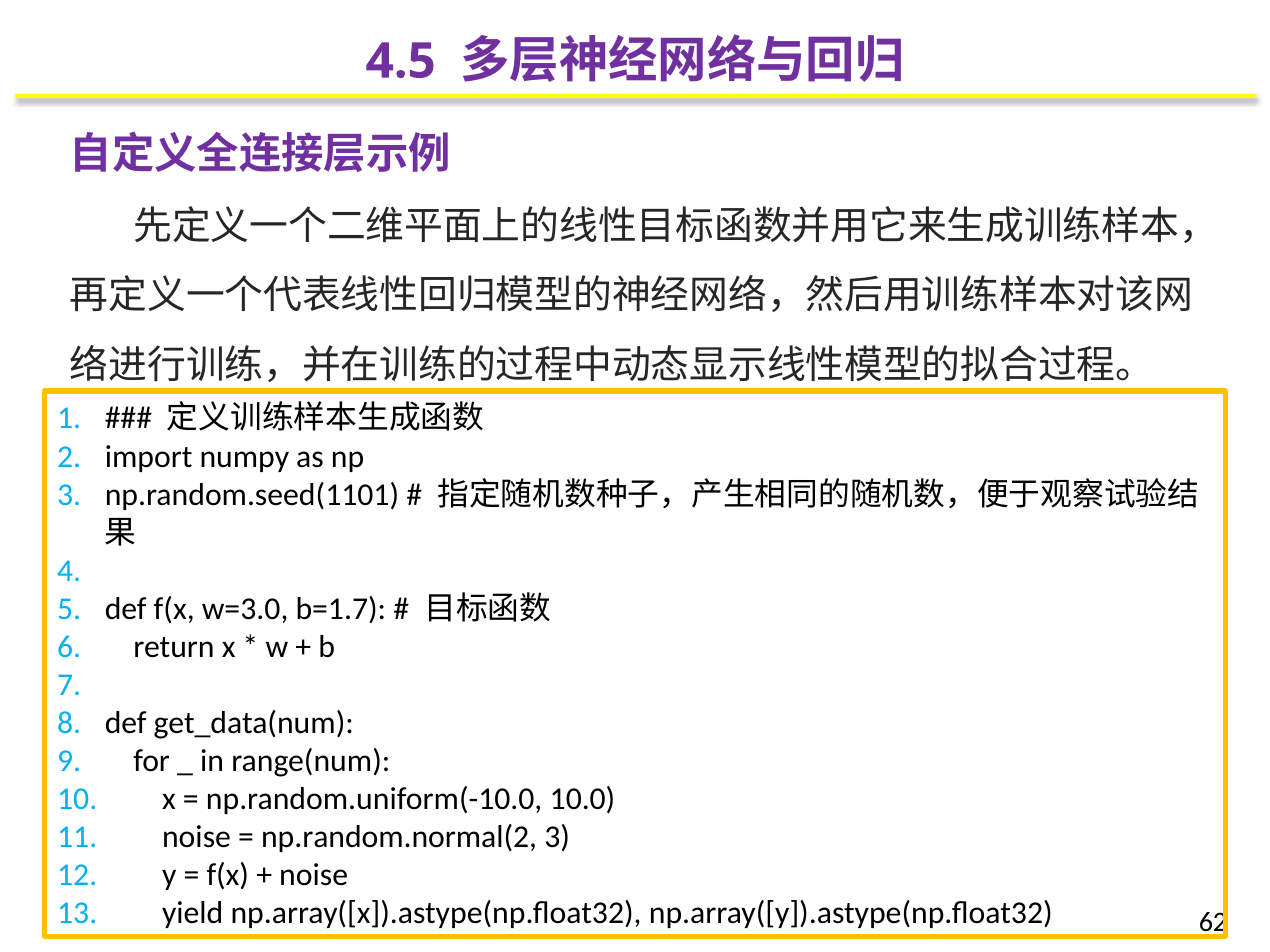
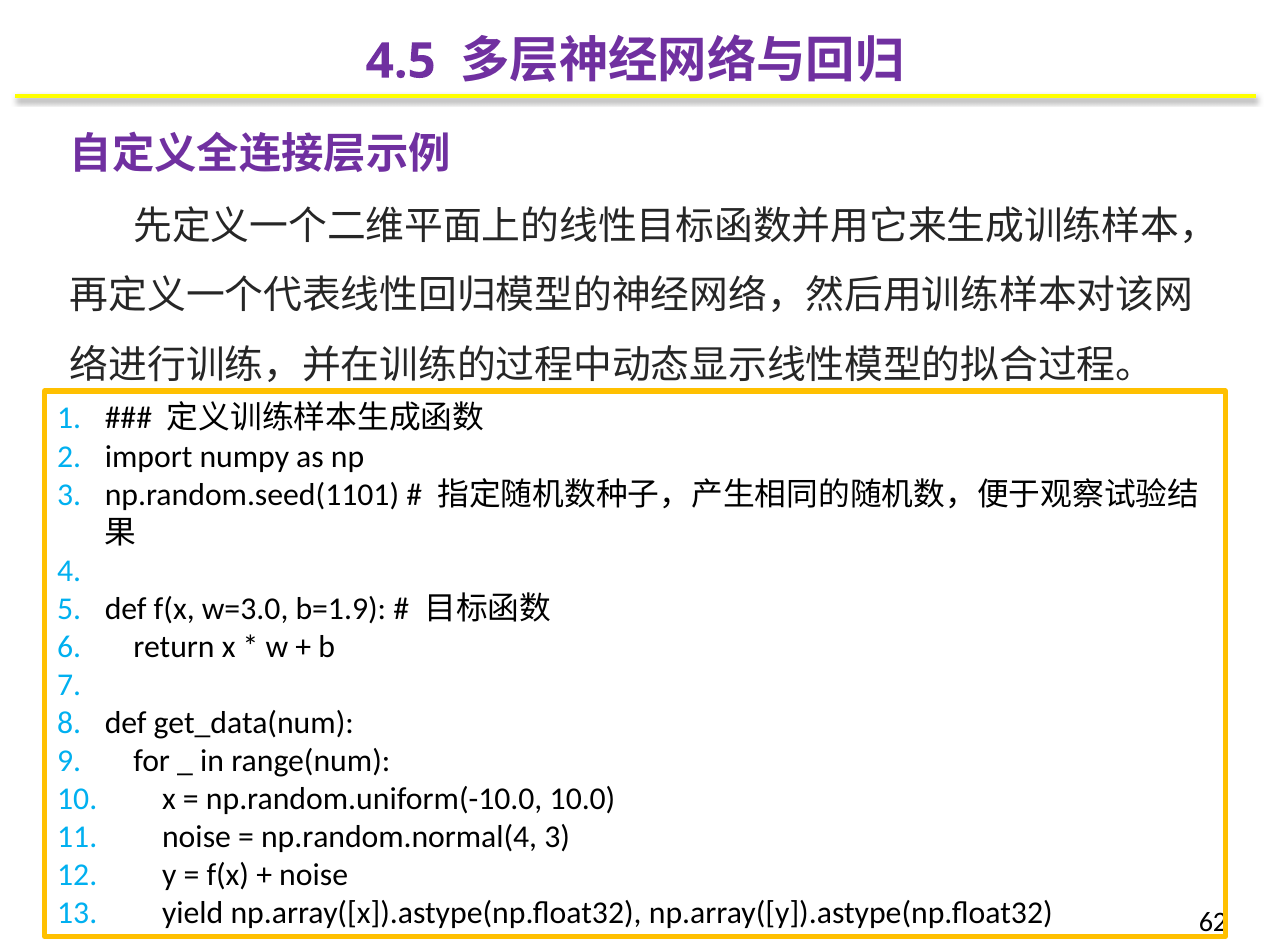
b=1.7: b=1.7 -> b=1.9
np.random.normal(2: np.random.normal(2 -> np.random.normal(4
